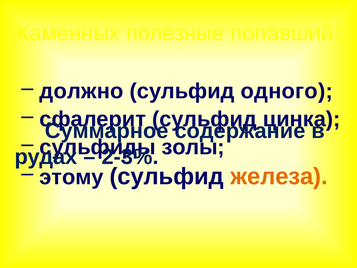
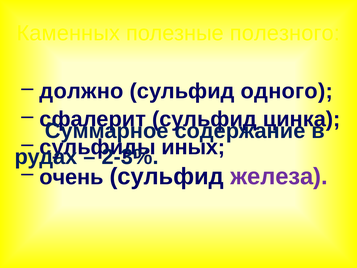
попавший: попавший -> полезного
золы: золы -> иных
этому: этому -> очень
железа colour: orange -> purple
